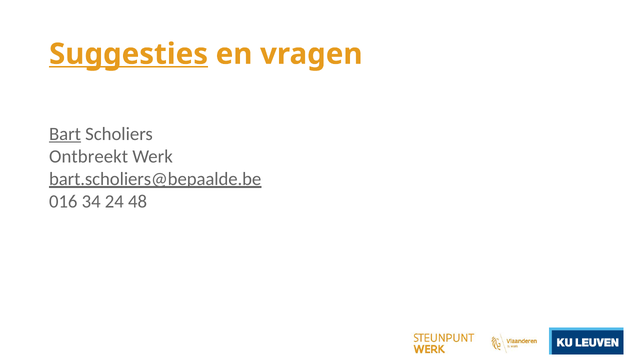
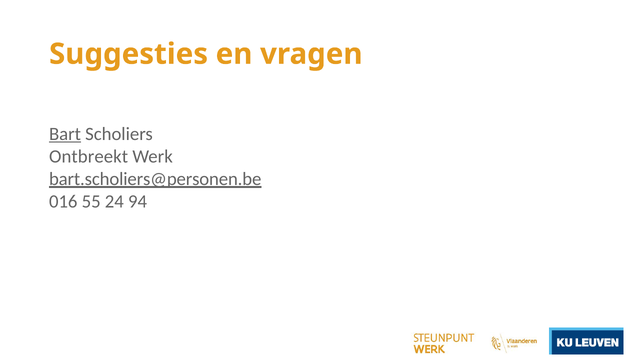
Suggesties underline: present -> none
bart.scholiers@bepaalde.be: bart.scholiers@bepaalde.be -> bart.scholiers@personen.be
34: 34 -> 55
48: 48 -> 94
